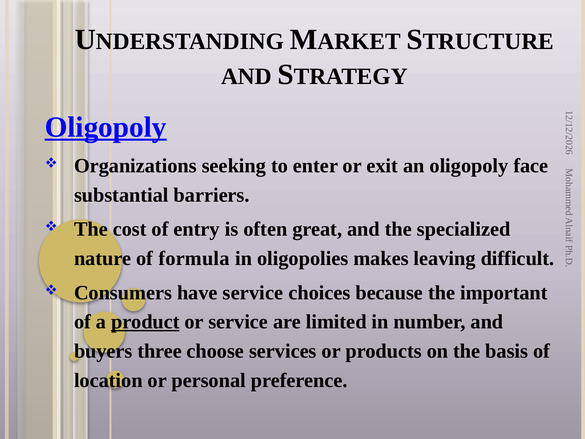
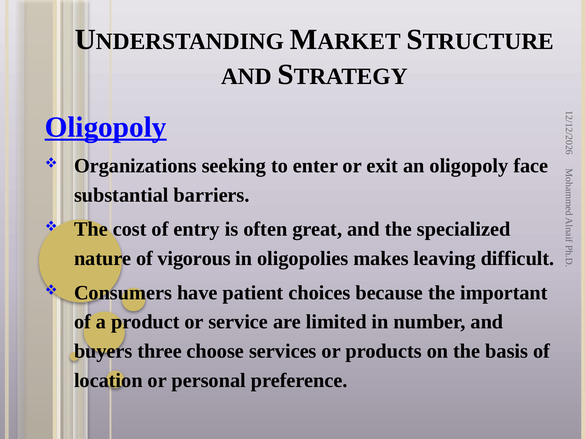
formula: formula -> vigorous
have service: service -> patient
product underline: present -> none
